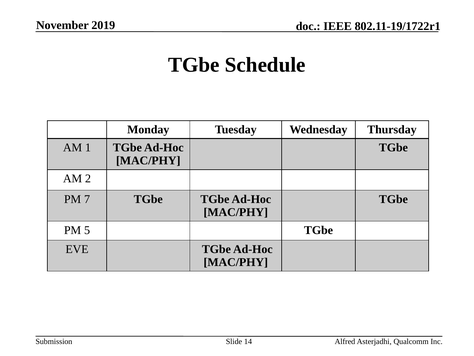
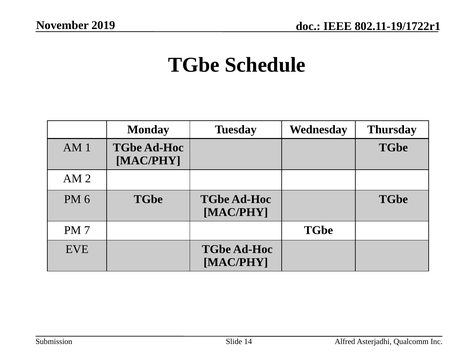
7: 7 -> 6
5: 5 -> 7
